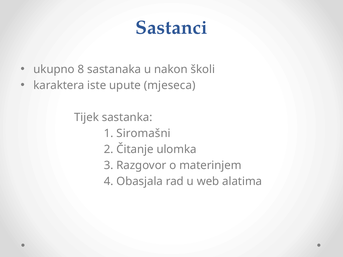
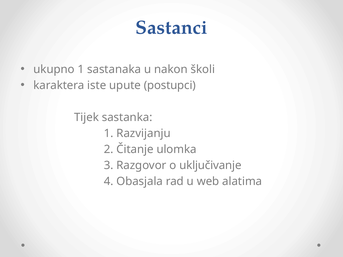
ukupno 8: 8 -> 1
mjeseca: mjeseca -> postupci
Siromašni: Siromašni -> Razvijanju
materinjem: materinjem -> uključivanje
